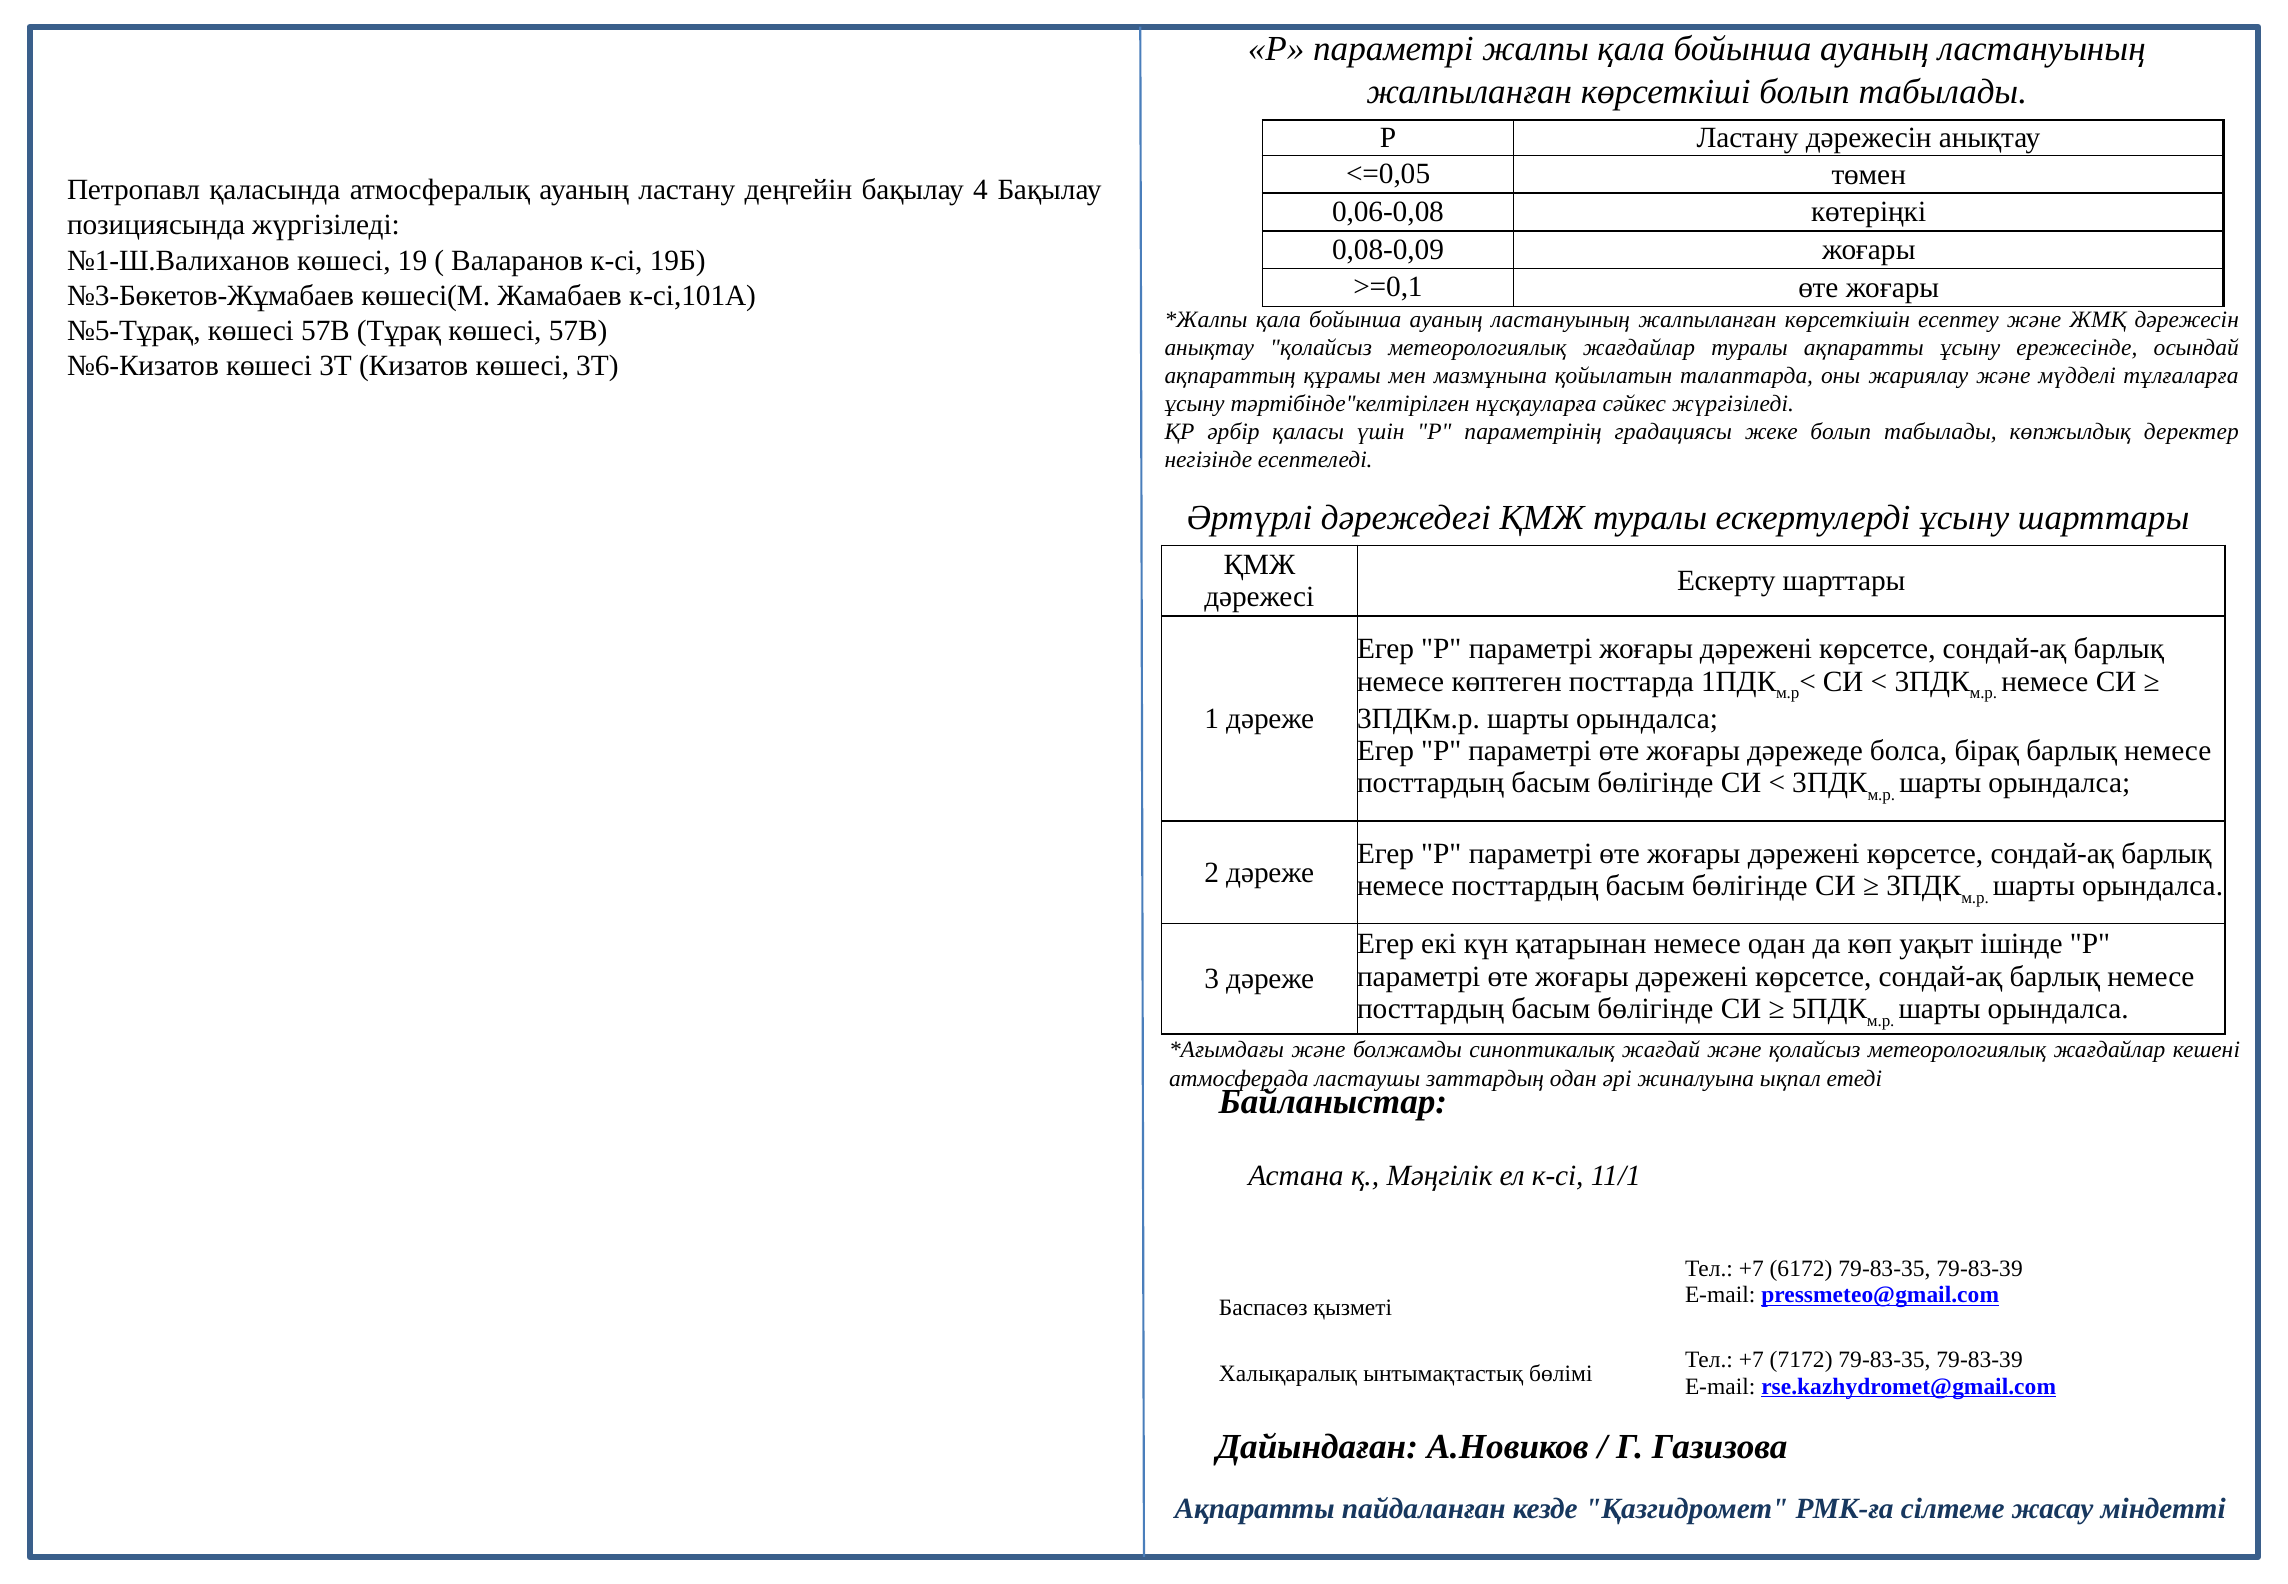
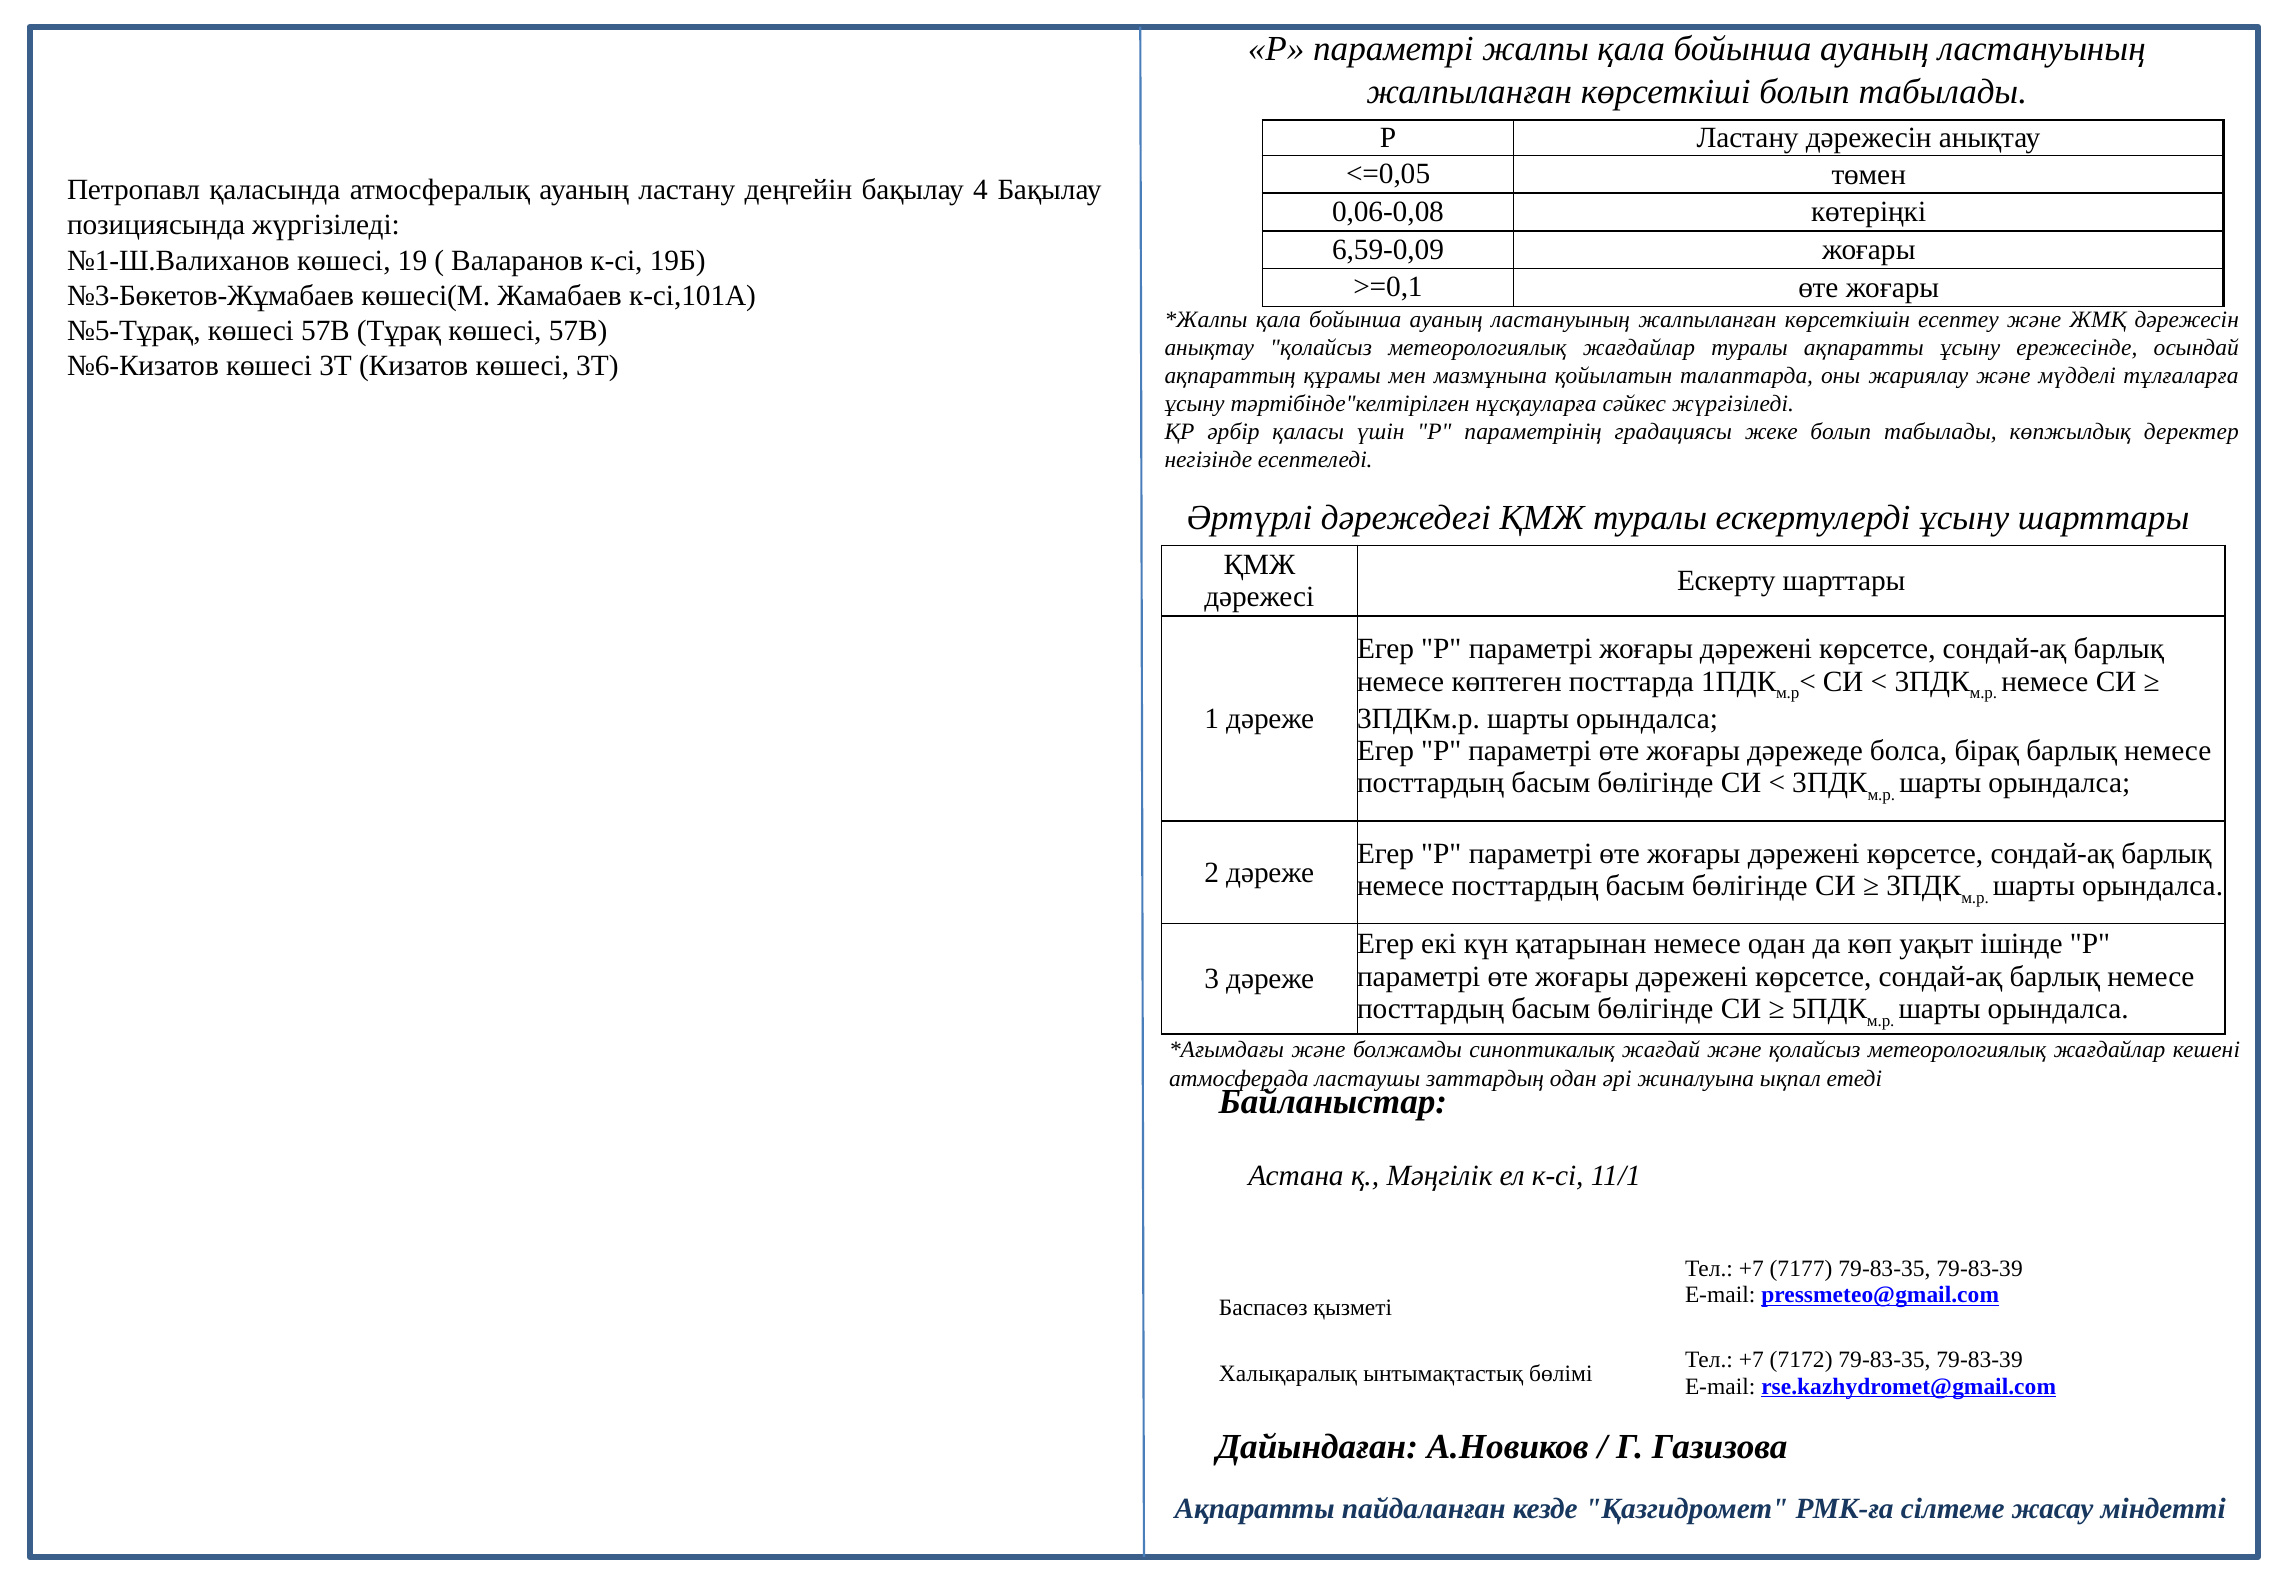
0,08-0,09: 0,08-0,09 -> 6,59-0,09
6172: 6172 -> 7177
